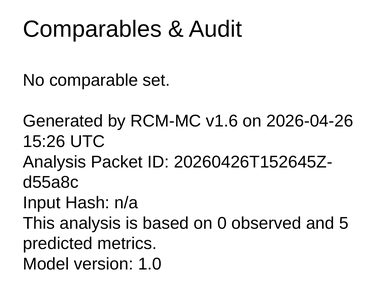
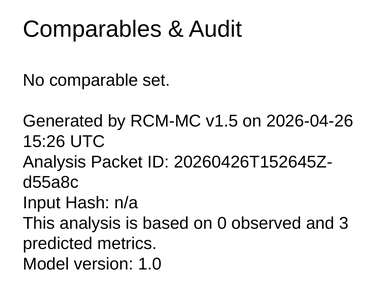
v1.6: v1.6 -> v1.5
5: 5 -> 3
